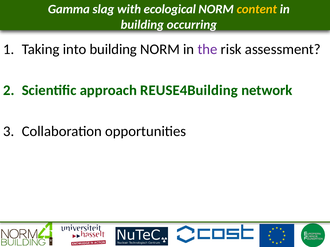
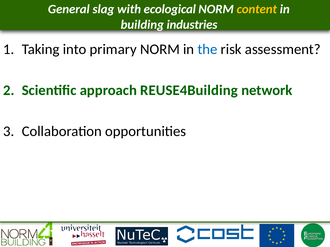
Gamma: Gamma -> General
occurring: occurring -> industries
into building: building -> primary
the colour: purple -> blue
